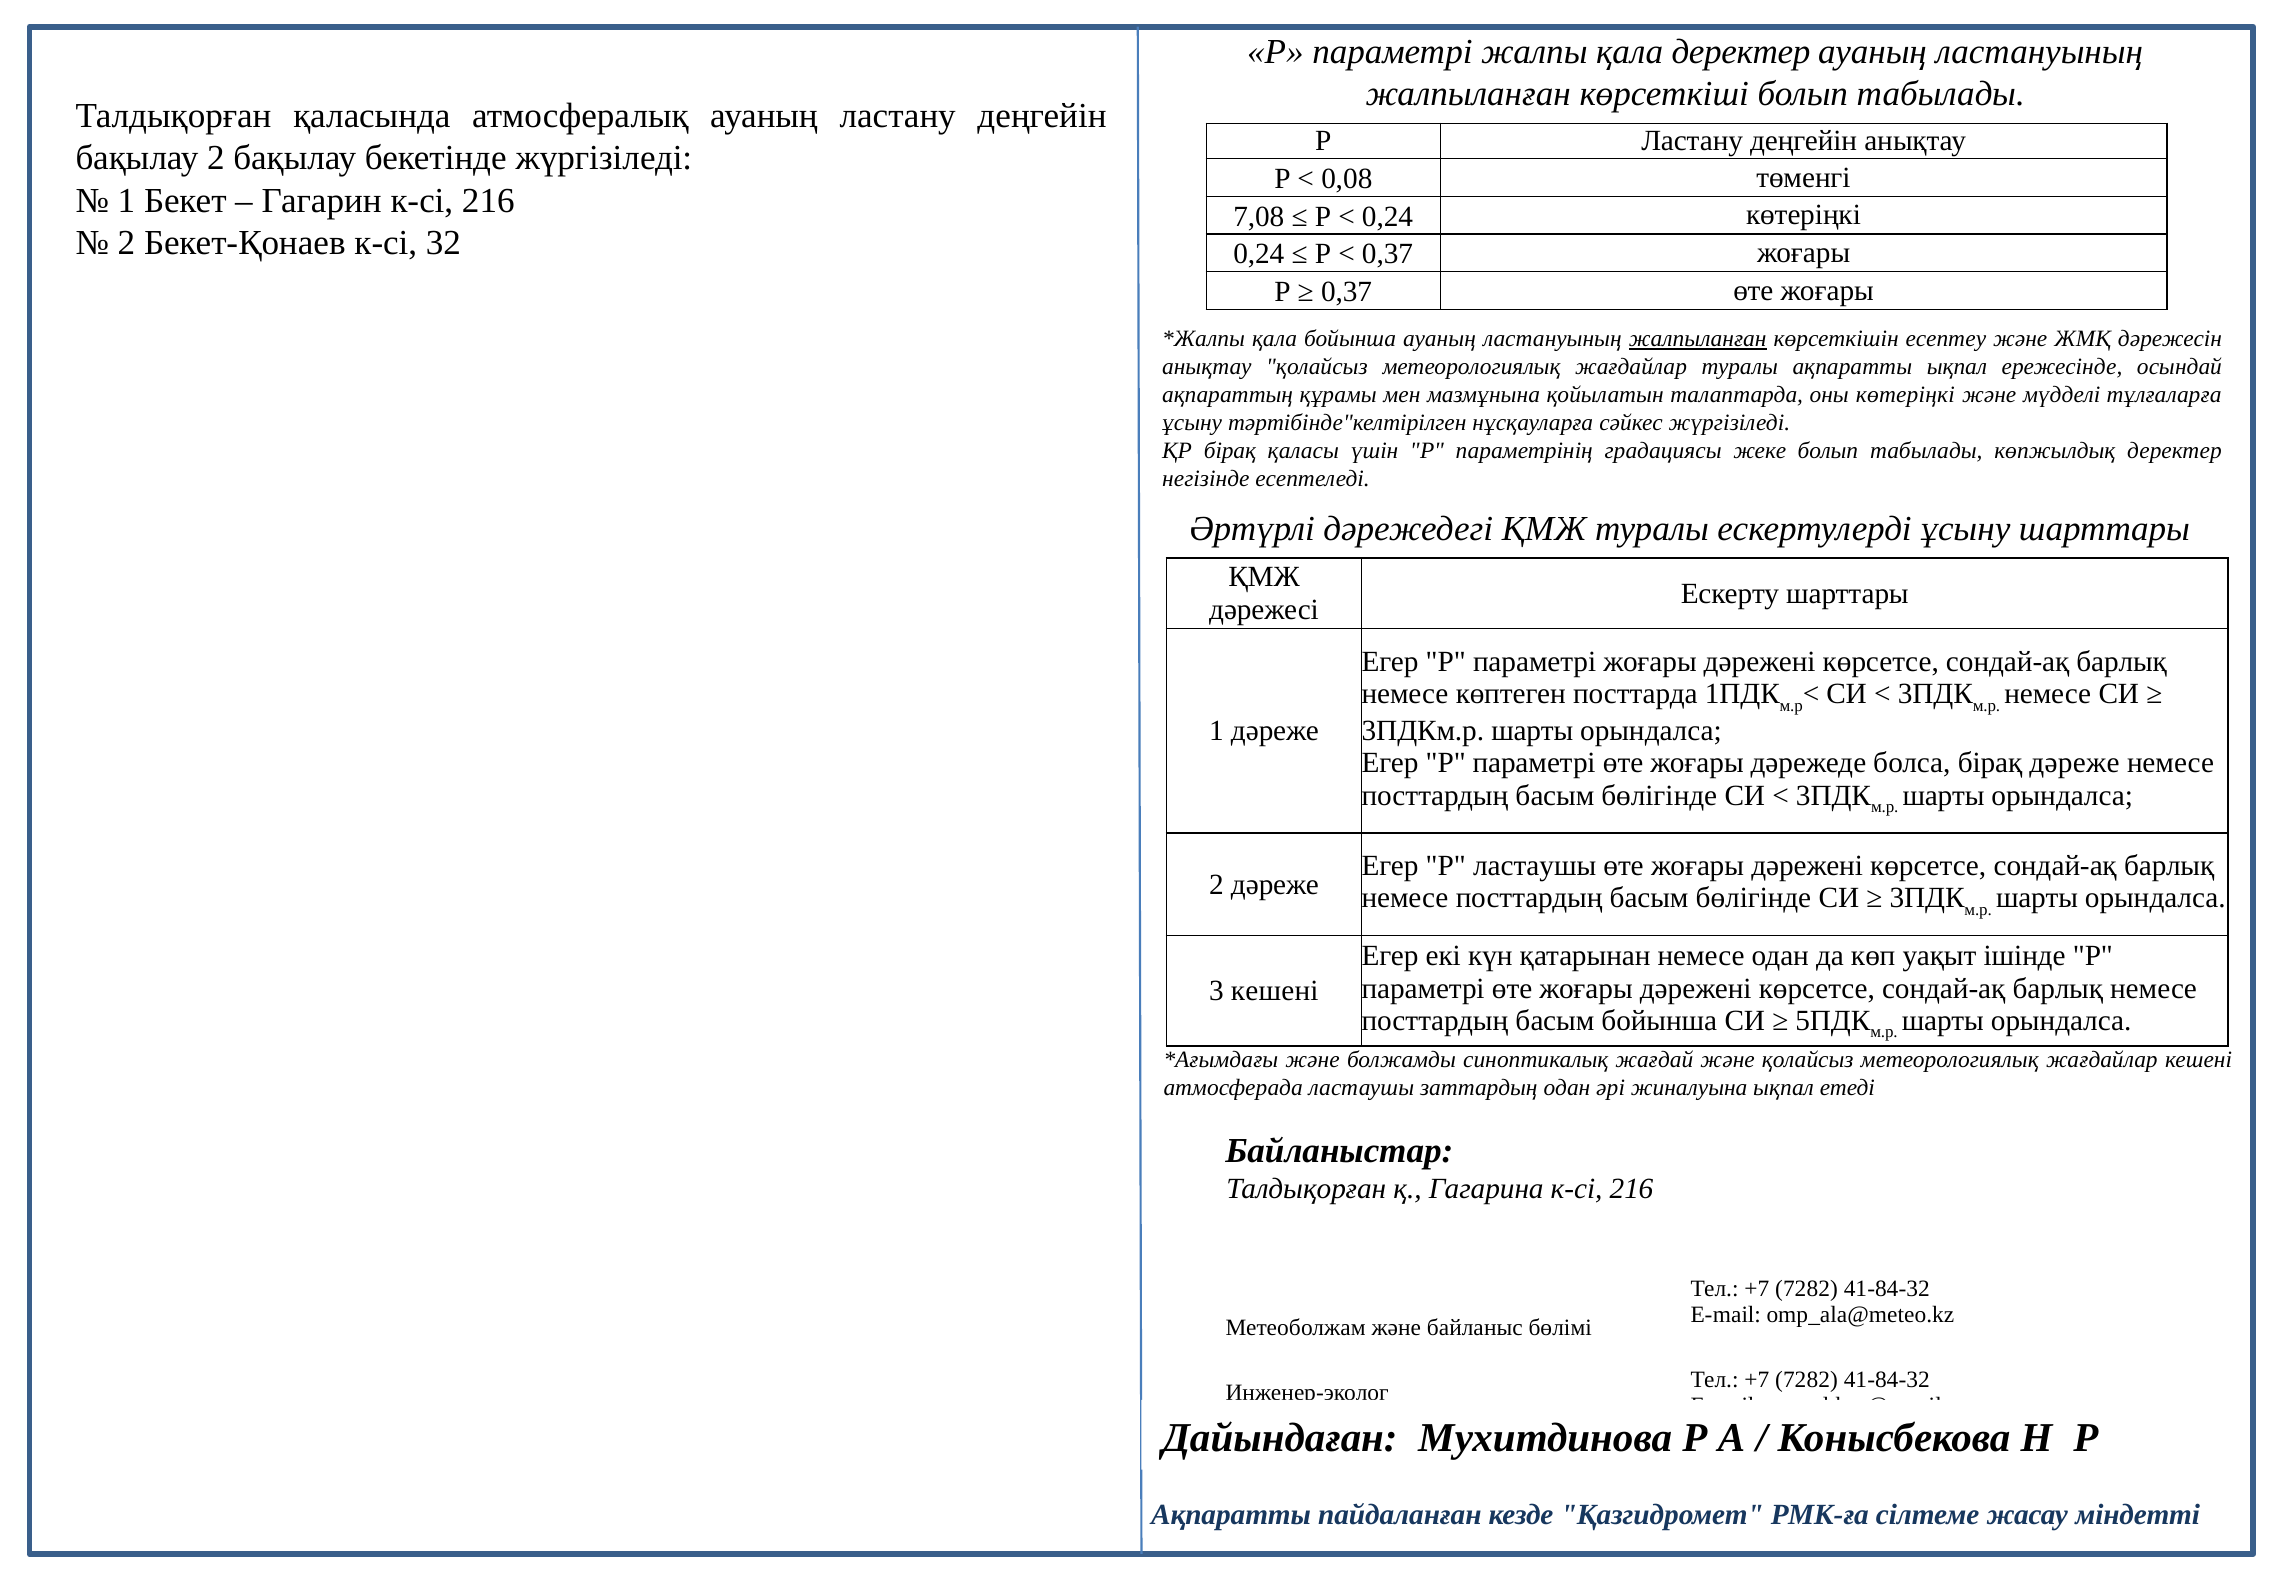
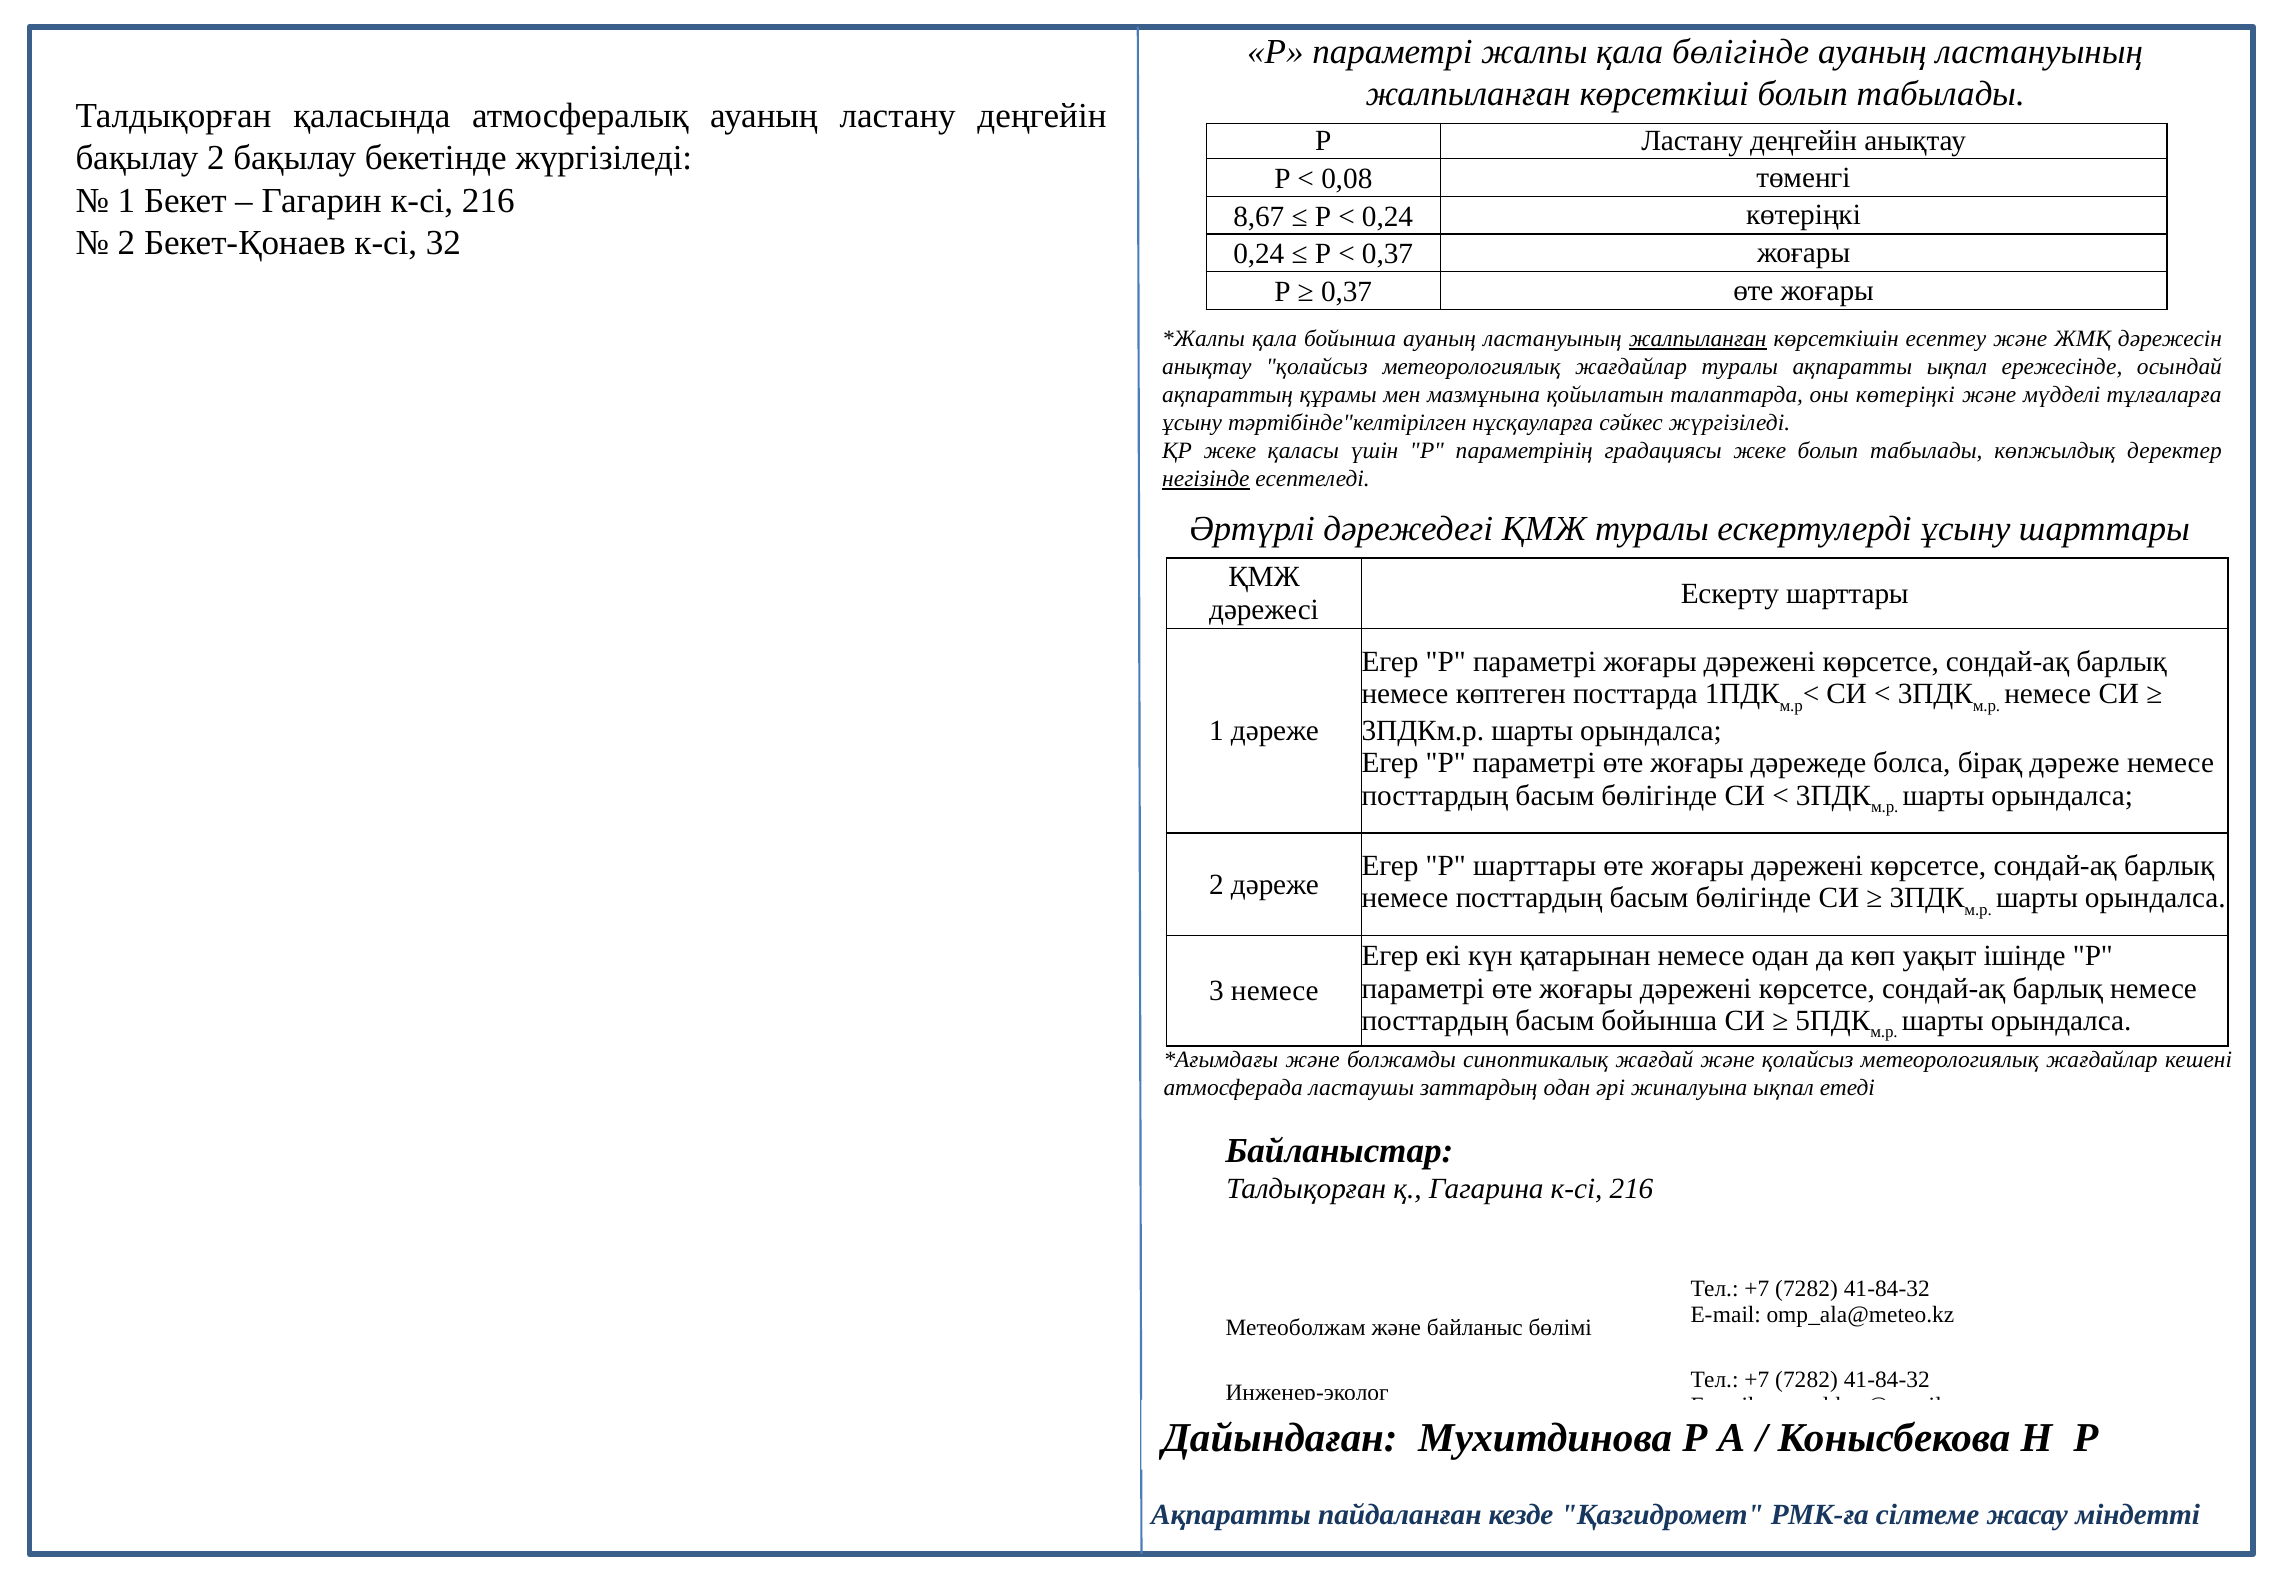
қала деректер: деректер -> бөлігінде
7,08: 7,08 -> 8,67
ҚР бірақ: бірақ -> жеке
негізінде underline: none -> present
Р ластаушы: ластаушы -> шарттары
3 кешені: кешені -> немесе
